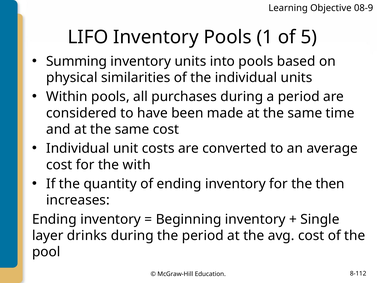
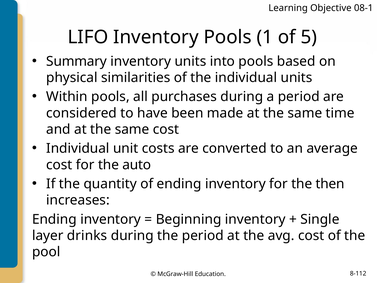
08-9: 08-9 -> 08-1
Summing: Summing -> Summary
with: with -> auto
